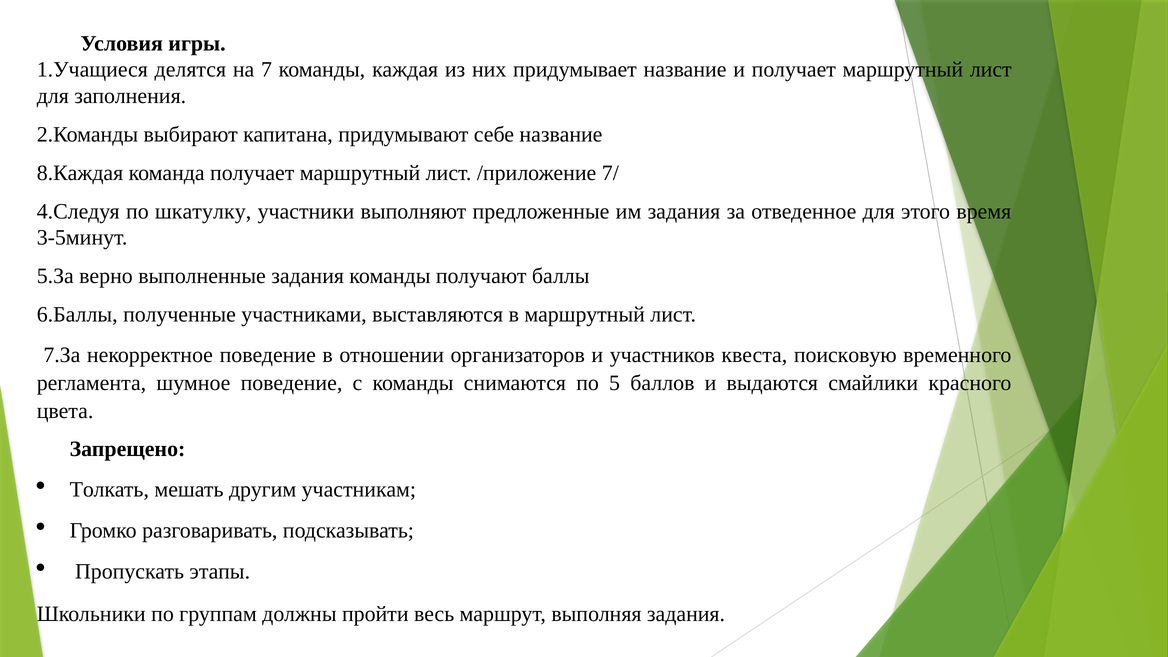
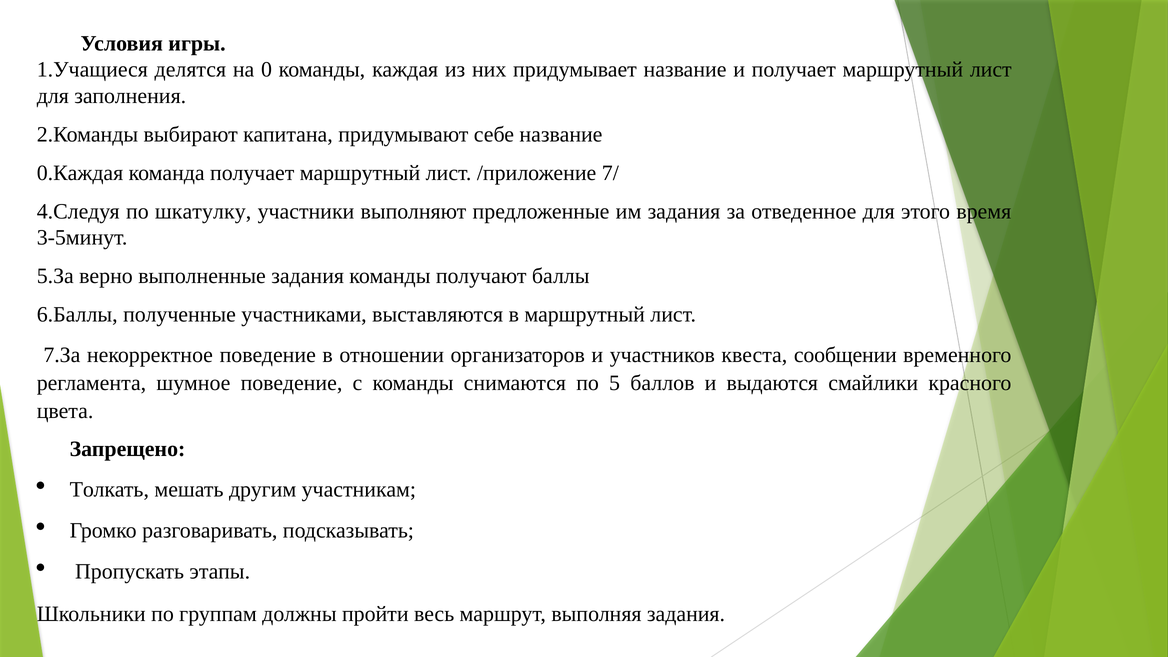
7: 7 -> 0
8.Каждая: 8.Каждая -> 0.Каждая
поисковую: поисковую -> сообщении
